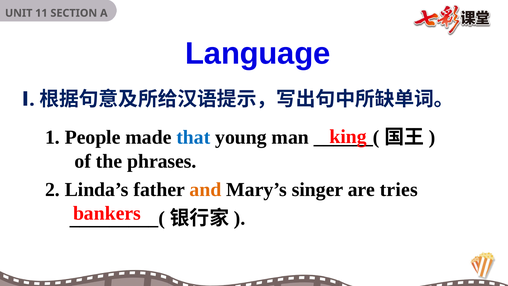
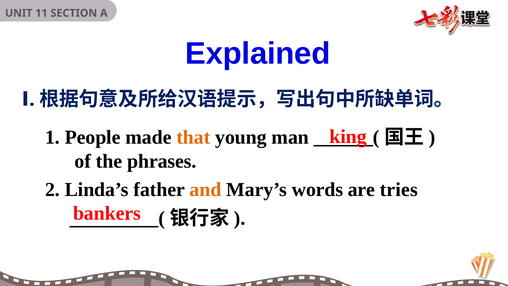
Language: Language -> Explained
that colour: blue -> orange
singer: singer -> words
